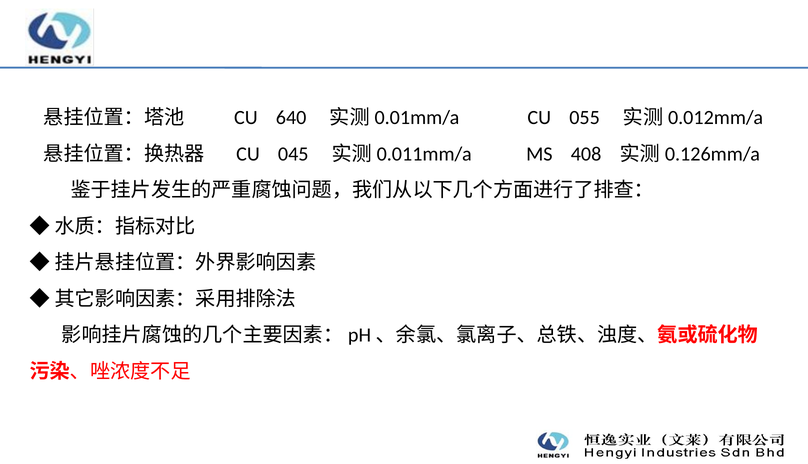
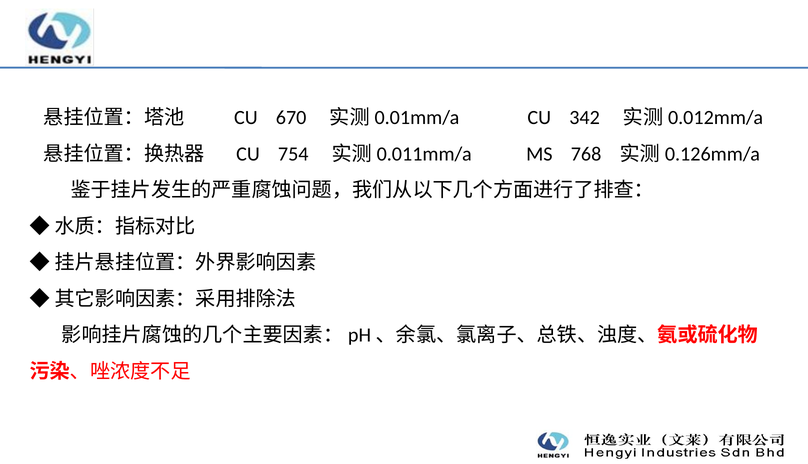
640: 640 -> 670
055: 055 -> 342
045: 045 -> 754
408: 408 -> 768
